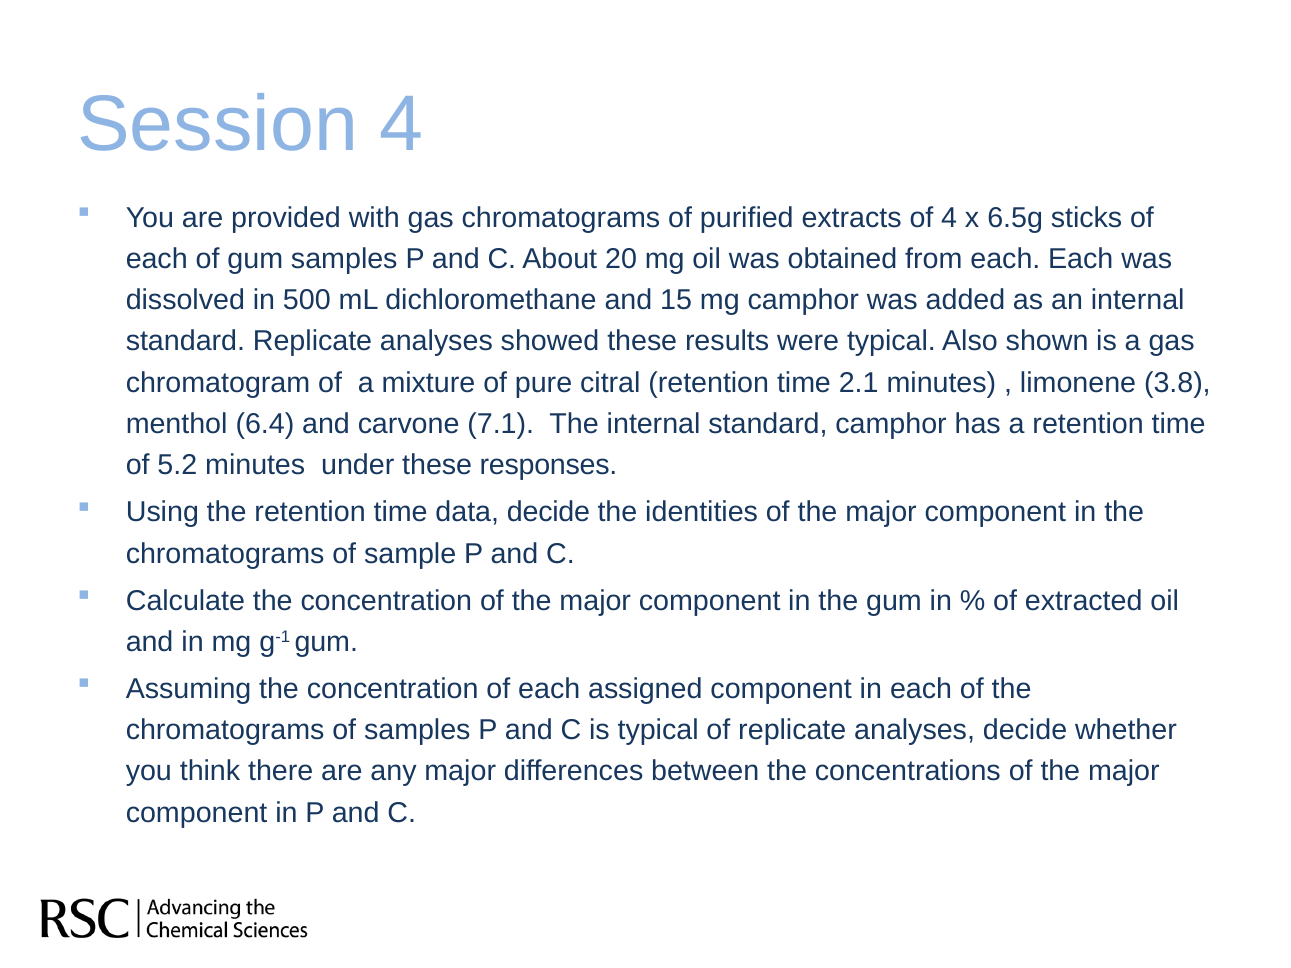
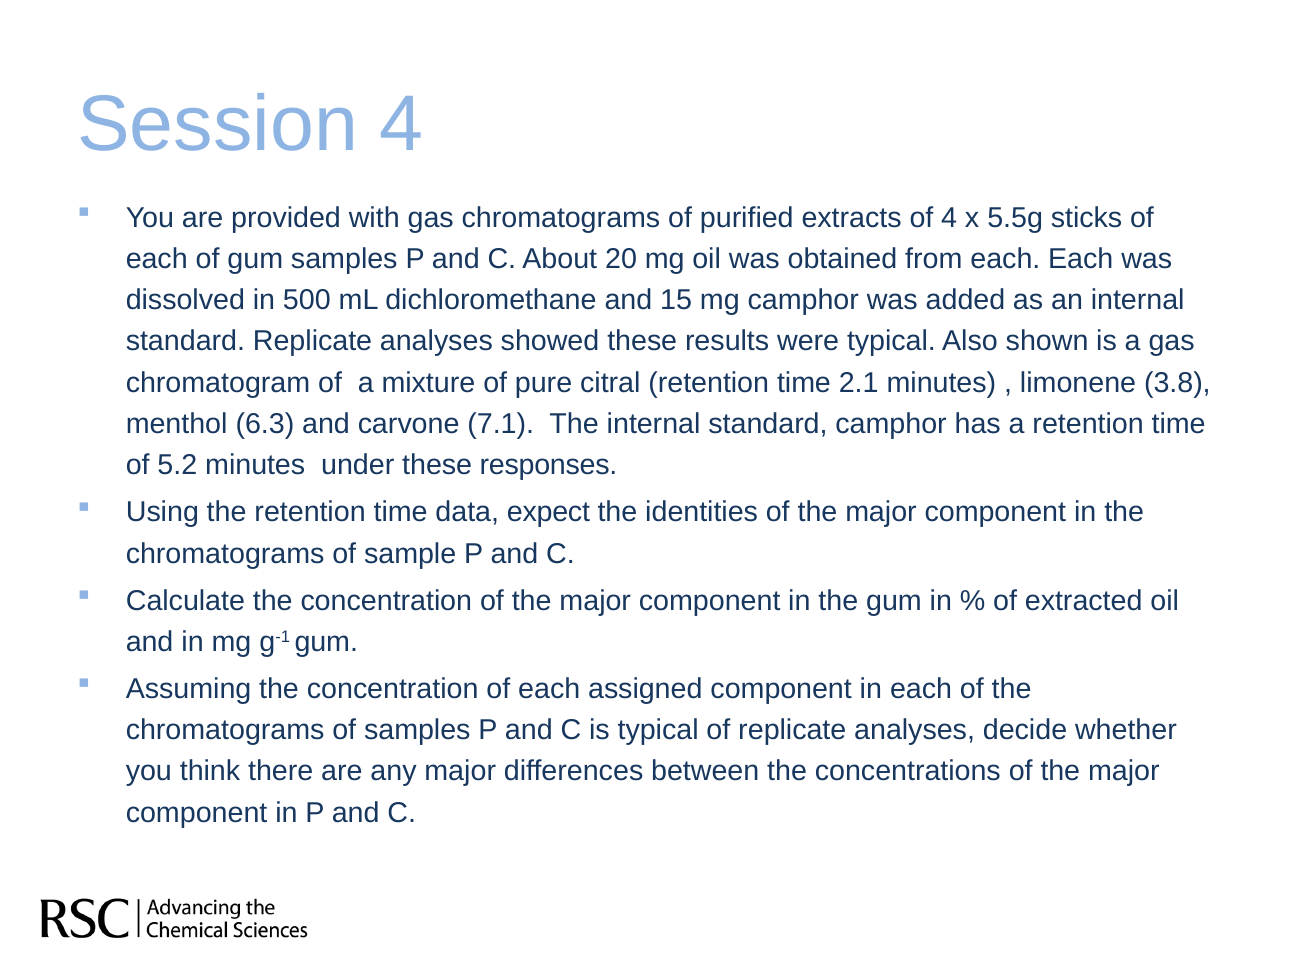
6.5g: 6.5g -> 5.5g
6.4: 6.4 -> 6.3
data decide: decide -> expect
